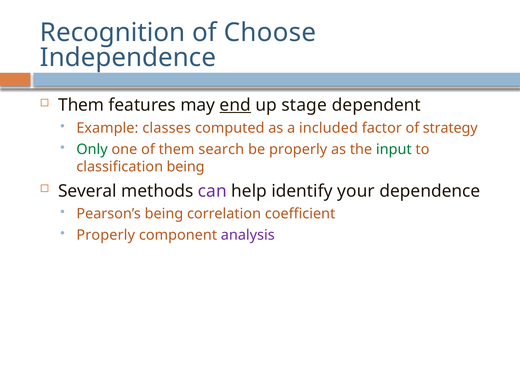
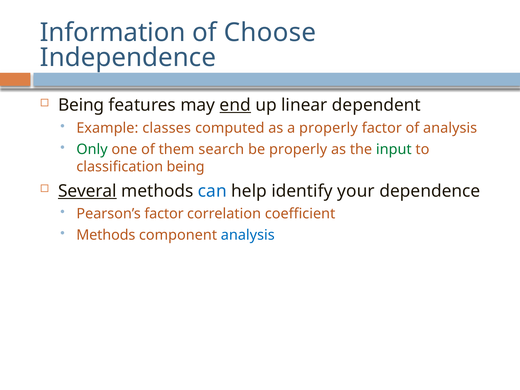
Recognition: Recognition -> Information
Them at (81, 105): Them -> Being
stage: stage -> linear
a included: included -> properly
of strategy: strategy -> analysis
Several underline: none -> present
can colour: purple -> blue
Pearson’s being: being -> factor
Properly at (106, 235): Properly -> Methods
analysis at (248, 235) colour: purple -> blue
